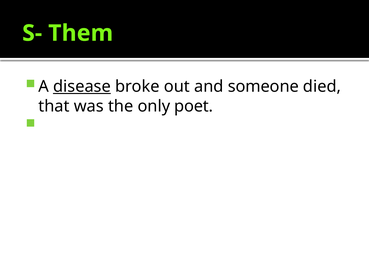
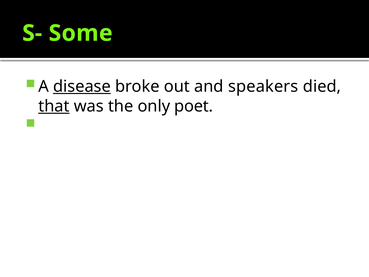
Them: Them -> Some
someone: someone -> speakers
that underline: none -> present
